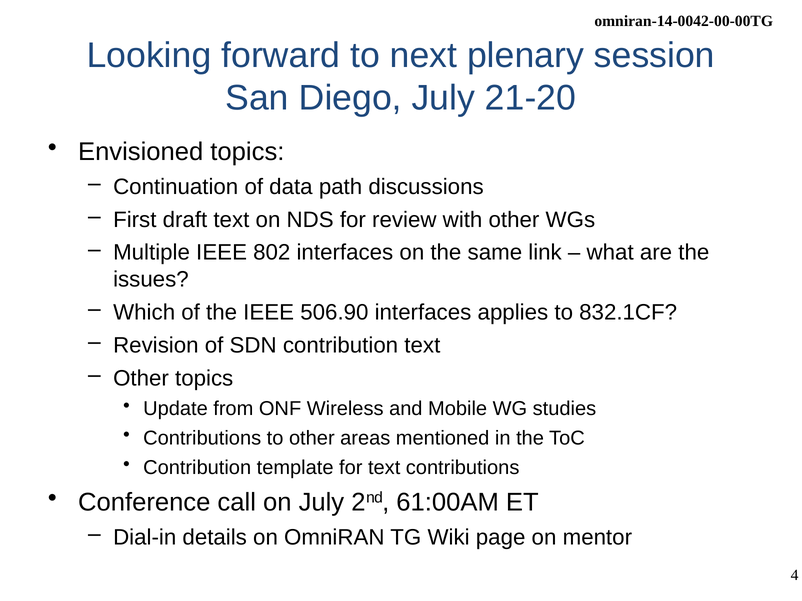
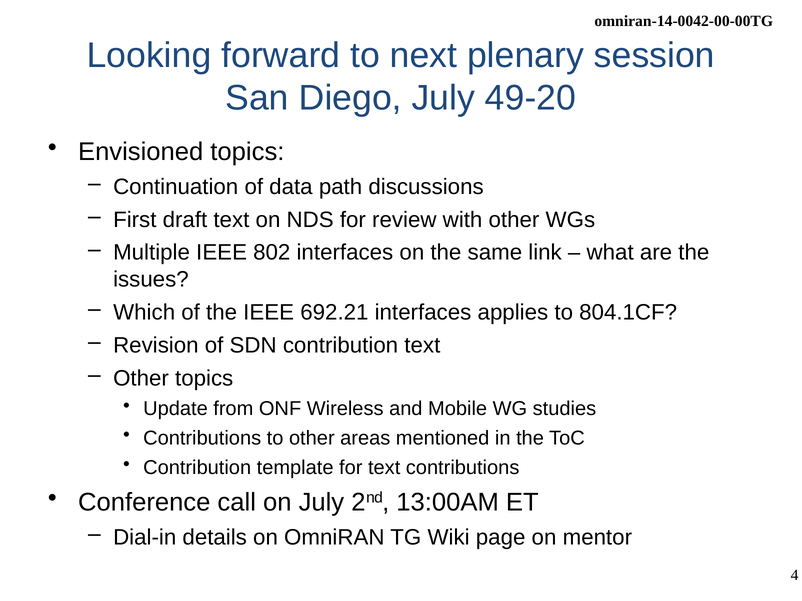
21-20: 21-20 -> 49-20
506.90: 506.90 -> 692.21
832.1CF: 832.1CF -> 804.1CF
61:00AM: 61:00AM -> 13:00AM
